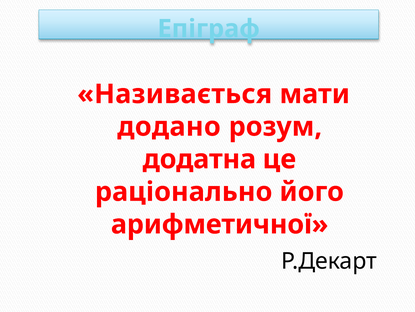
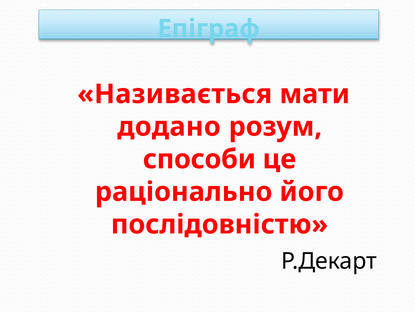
додатна: додатна -> способи
арифметичної: арифметичної -> послідовністю
